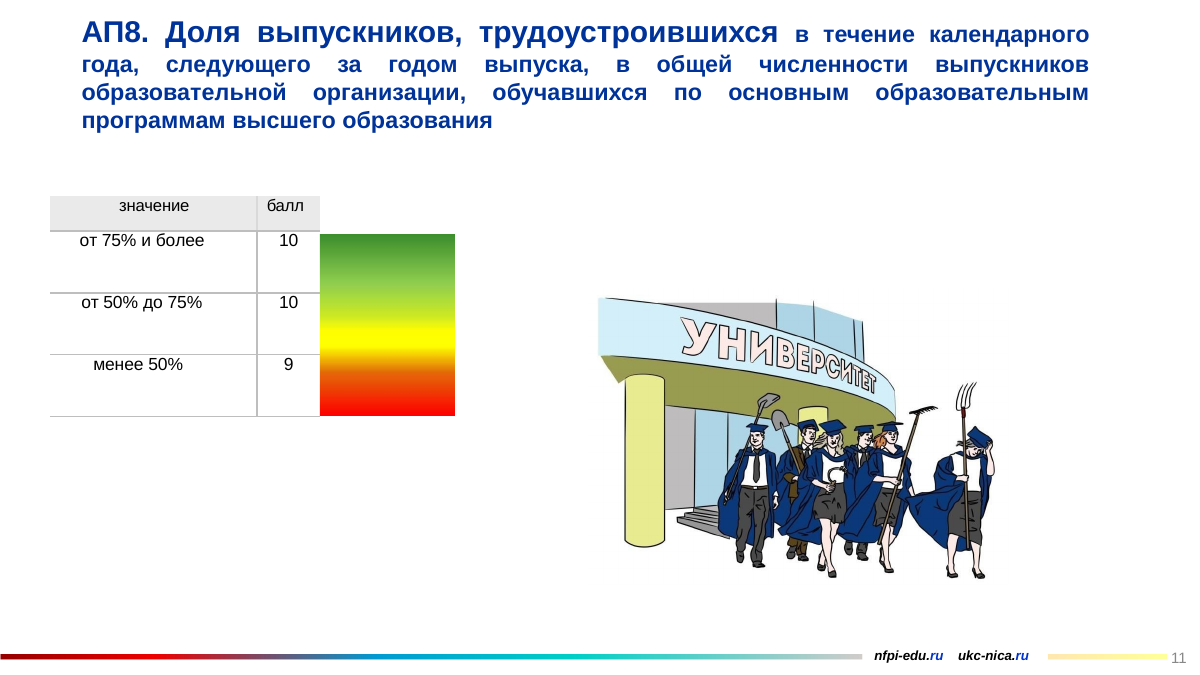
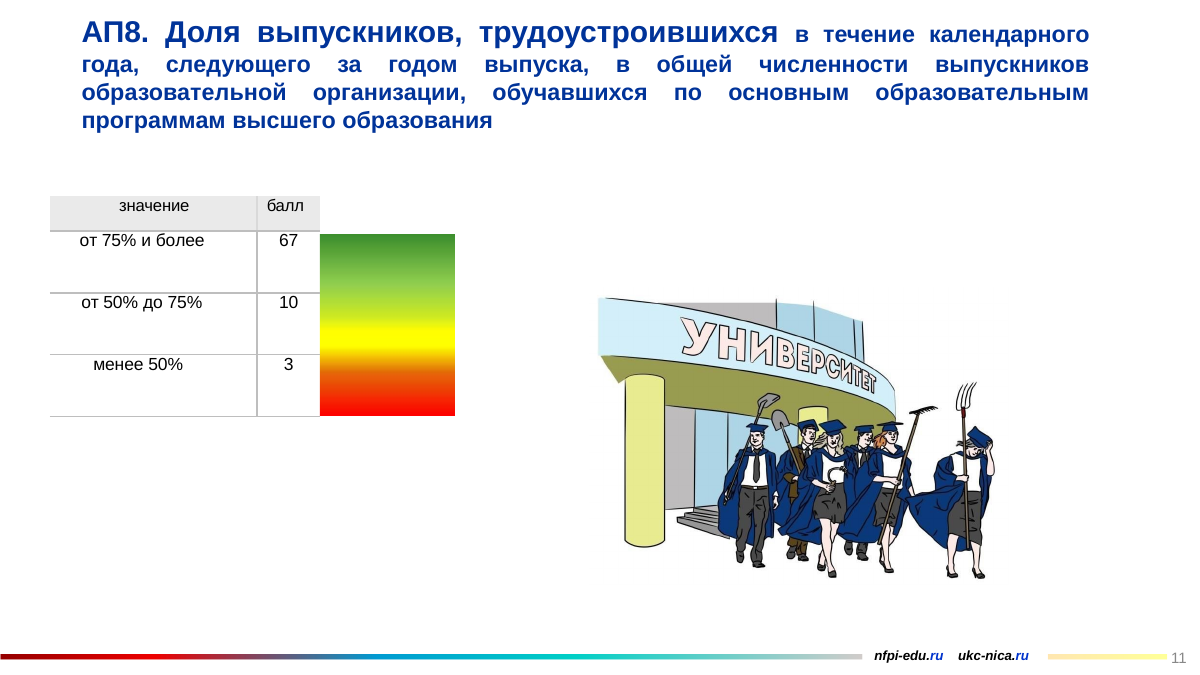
более 10: 10 -> 67
9: 9 -> 3
